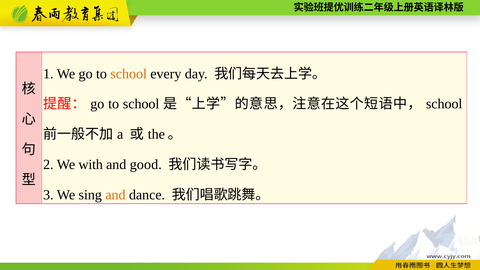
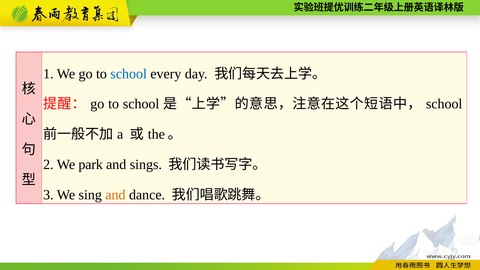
school at (129, 74) colour: orange -> blue
with: with -> park
good: good -> sings
